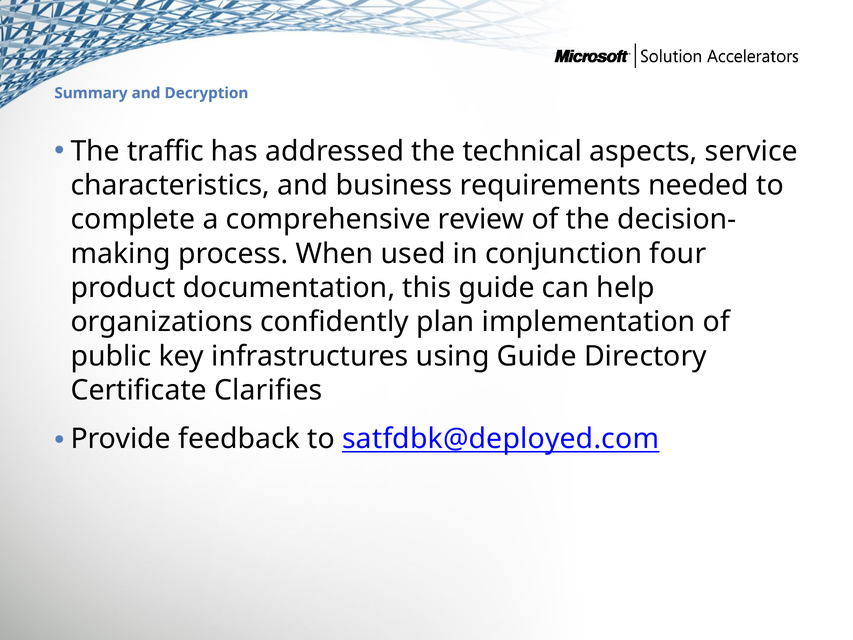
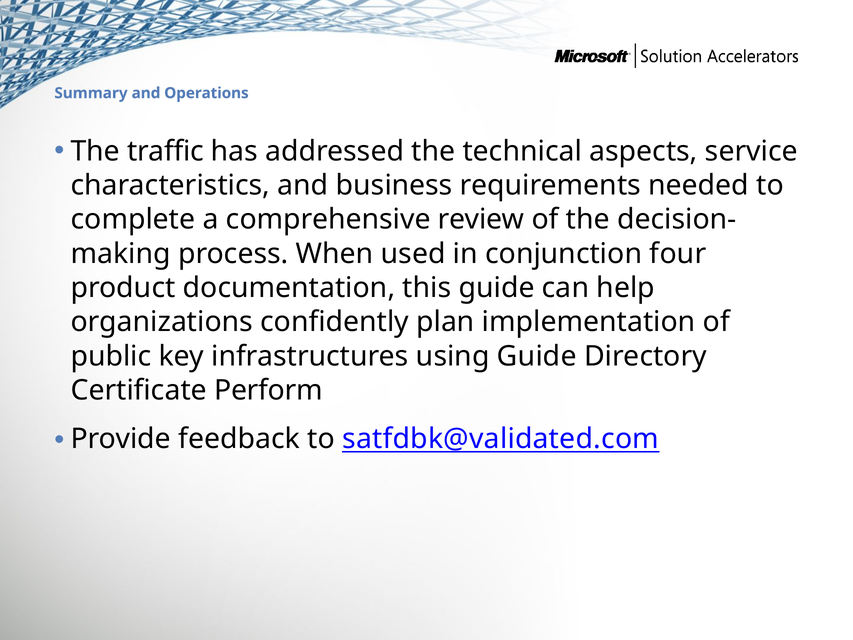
Decryption: Decryption -> Operations
Clarifies: Clarifies -> Perform
satfdbk@deployed.com: satfdbk@deployed.com -> satfdbk@validated.com
